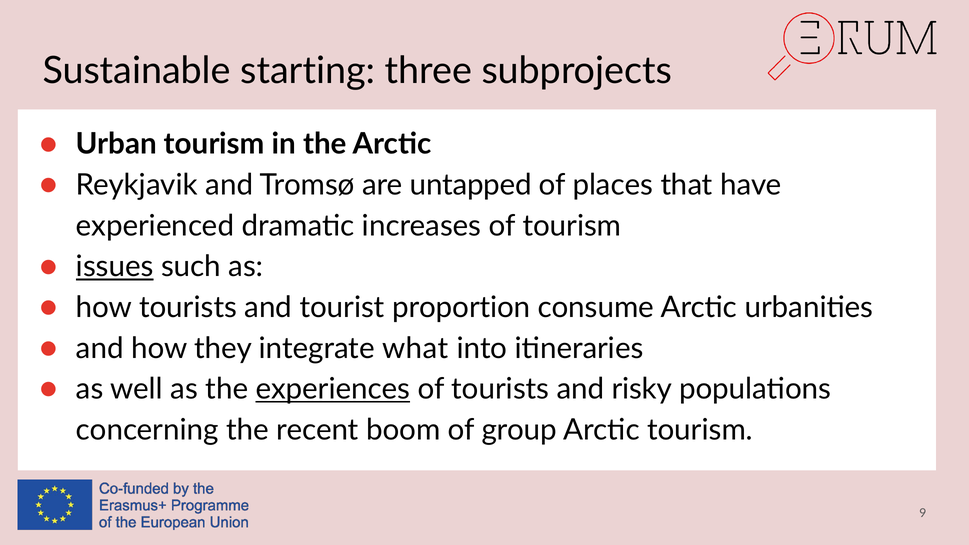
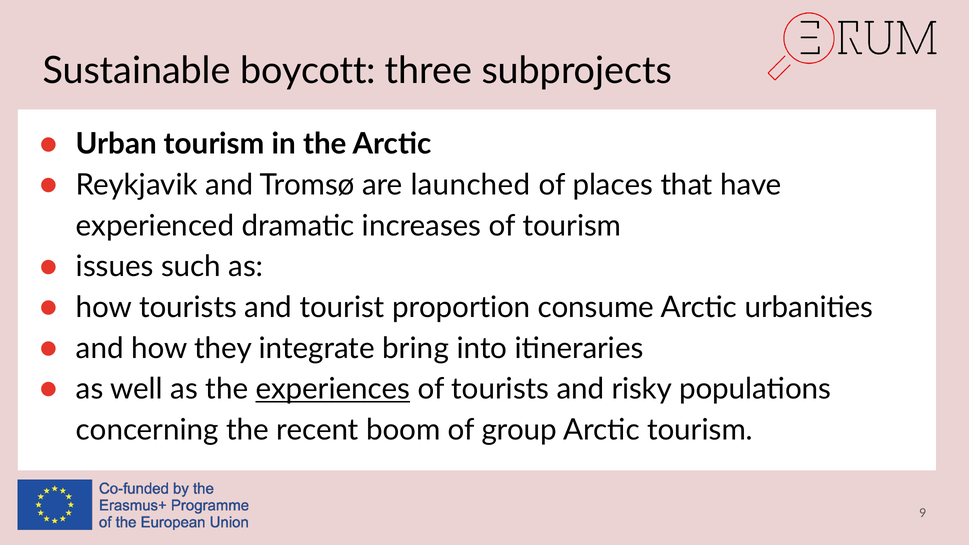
starting: starting -> boycott
untapped: untapped -> launched
issues underline: present -> none
what: what -> bring
